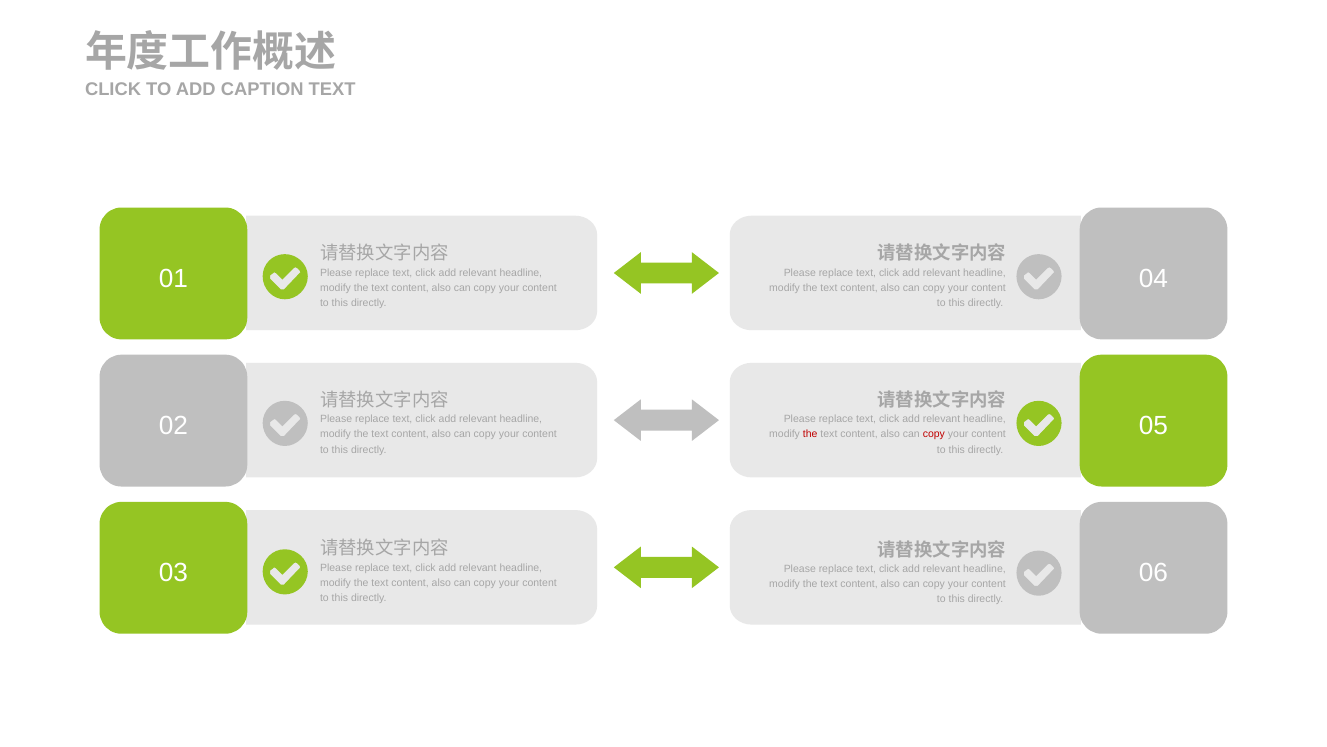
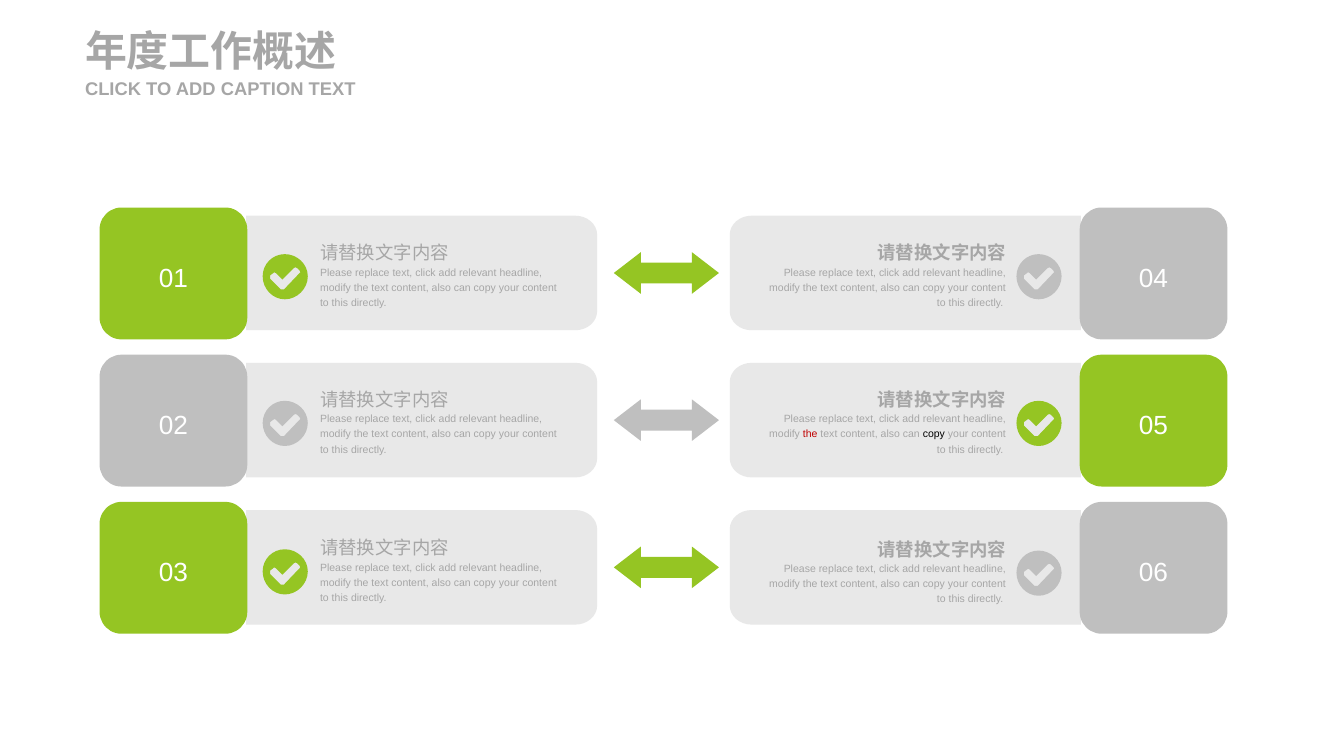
copy at (934, 434) colour: red -> black
